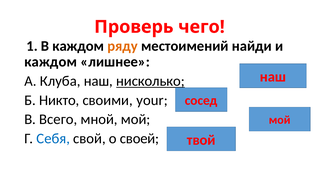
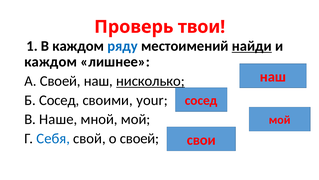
чего: чего -> твои
ряду colour: orange -> blue
найди underline: none -> present
А Клуба: Клуба -> Своей
Б Никто: Никто -> Сосед
Всего: Всего -> Наше
твой: твой -> свои
